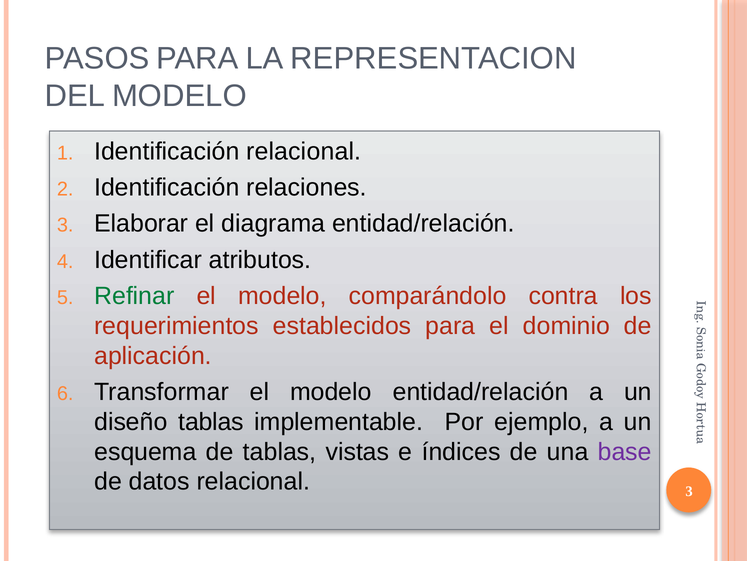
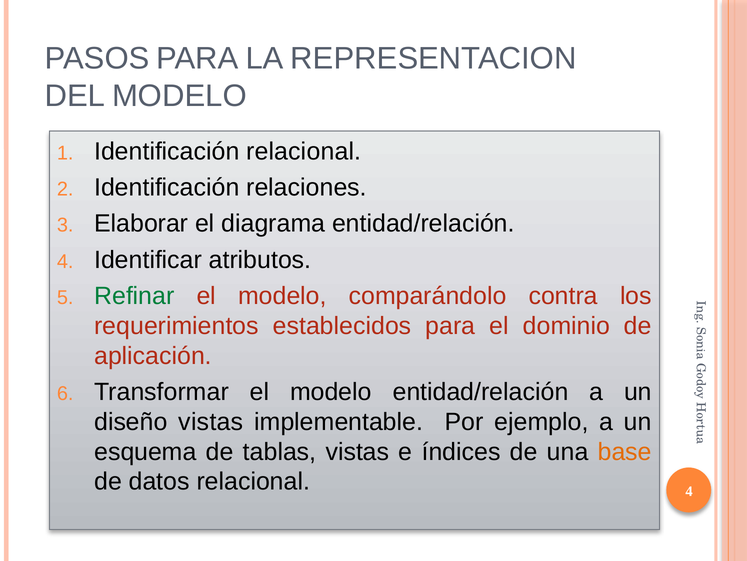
diseño tablas: tablas -> vistas
base colour: purple -> orange
relacional 3: 3 -> 4
